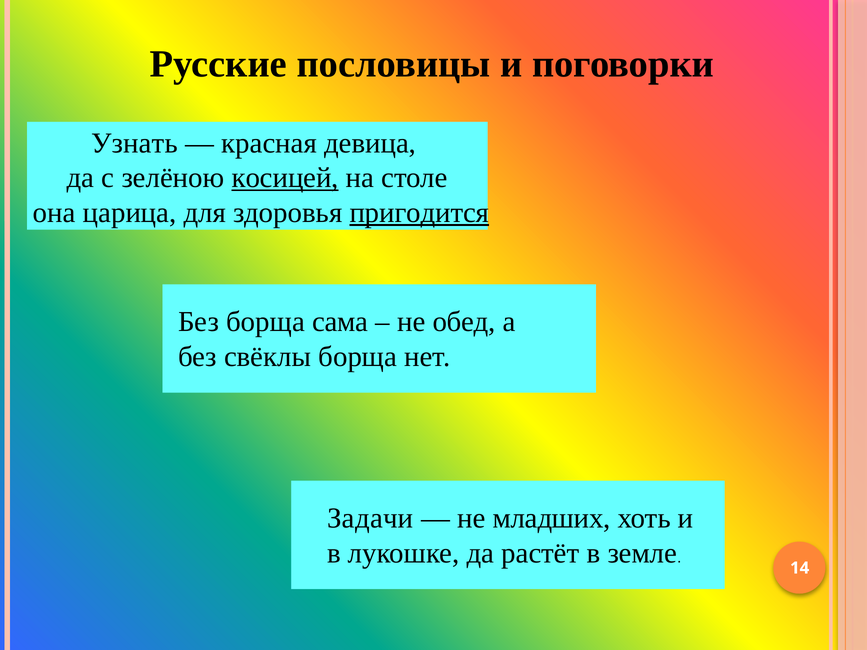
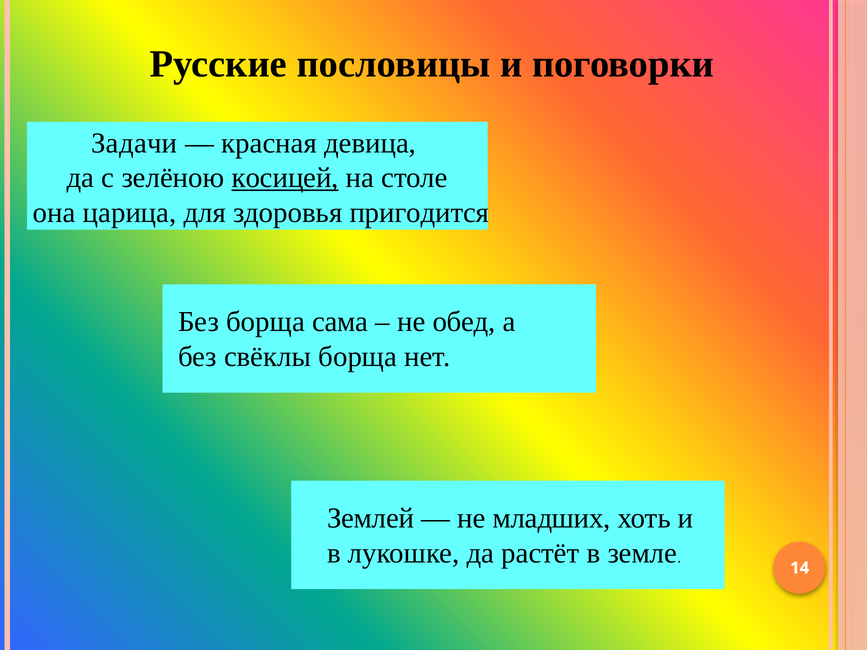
Узнать: Узнать -> Задачи
пригодится underline: present -> none
Задачи: Задачи -> Землей
